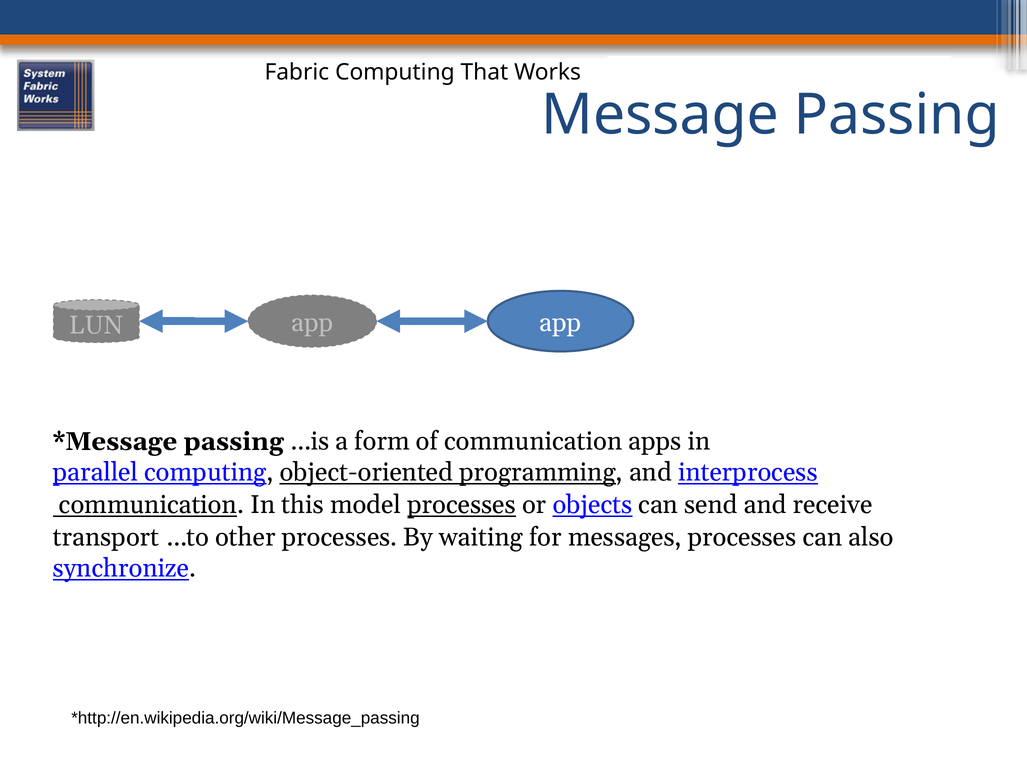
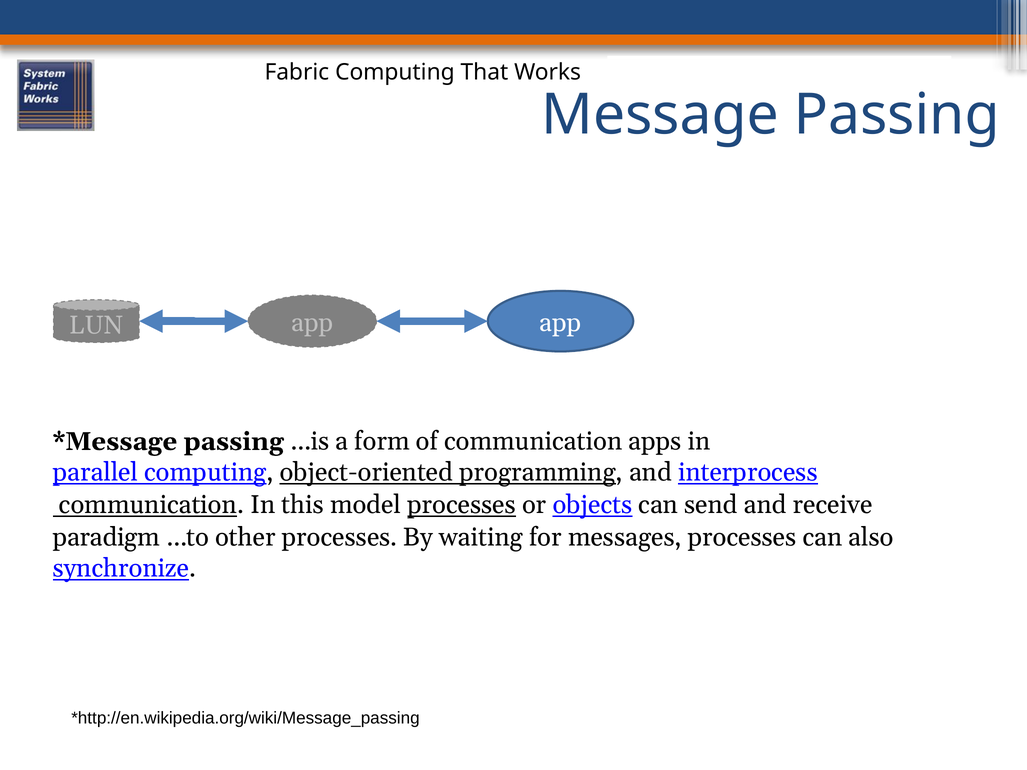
transport: transport -> paradigm
